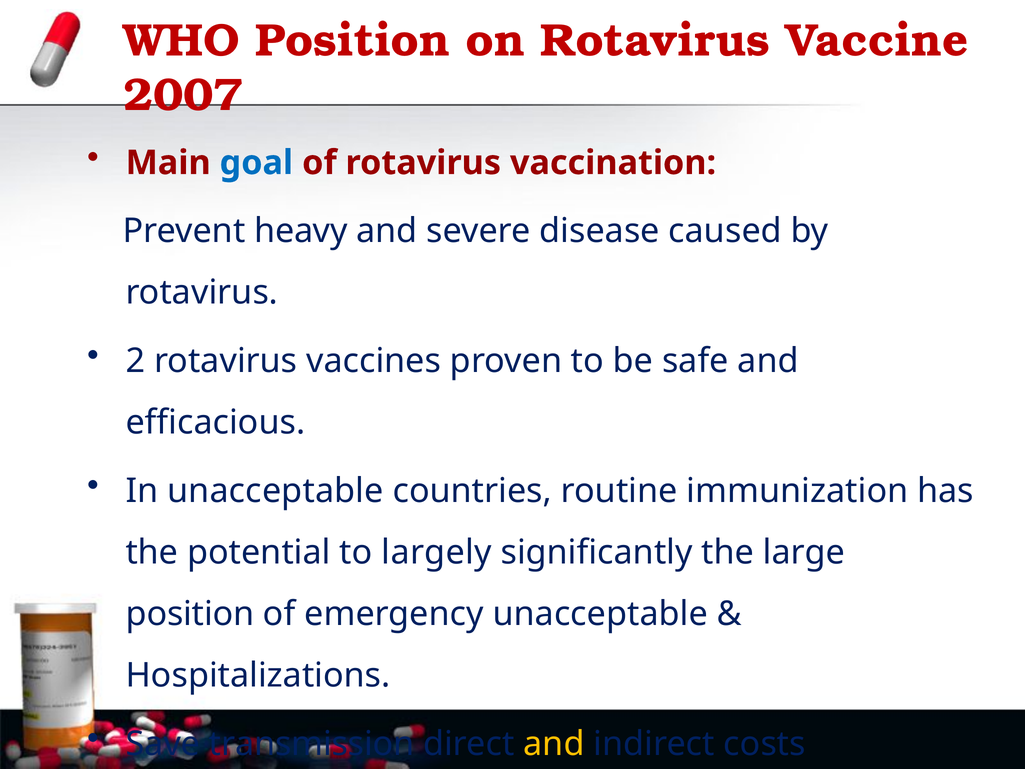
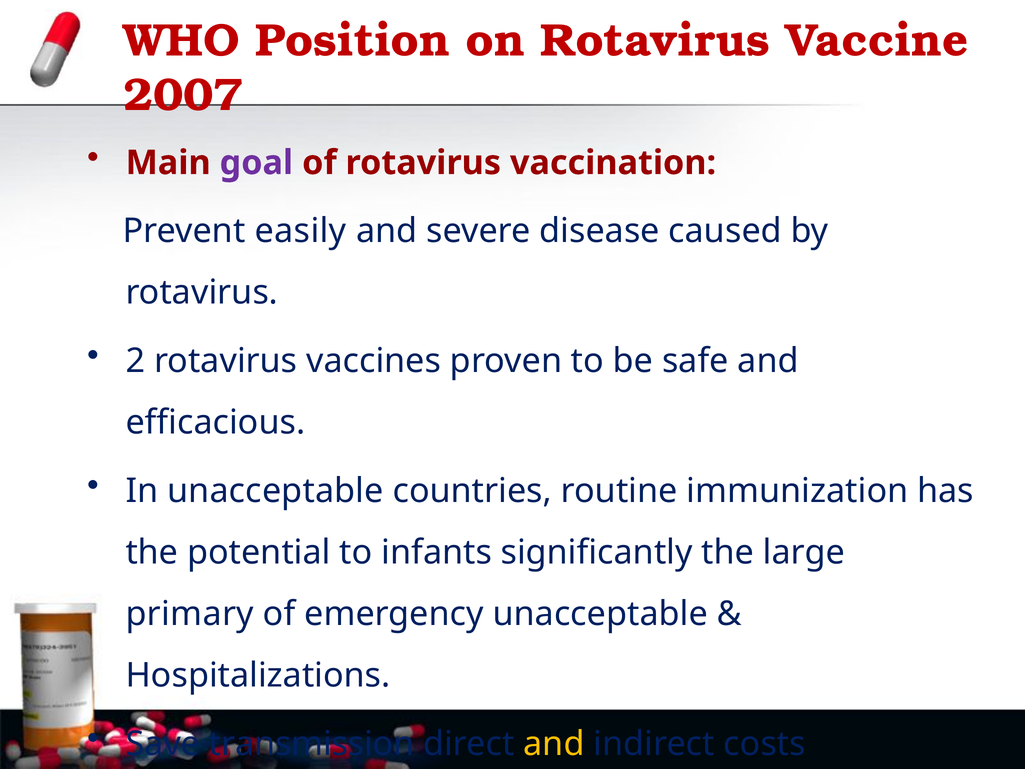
goal colour: blue -> purple
heavy: heavy -> easily
largely: largely -> infants
position at (190, 614): position -> primary
